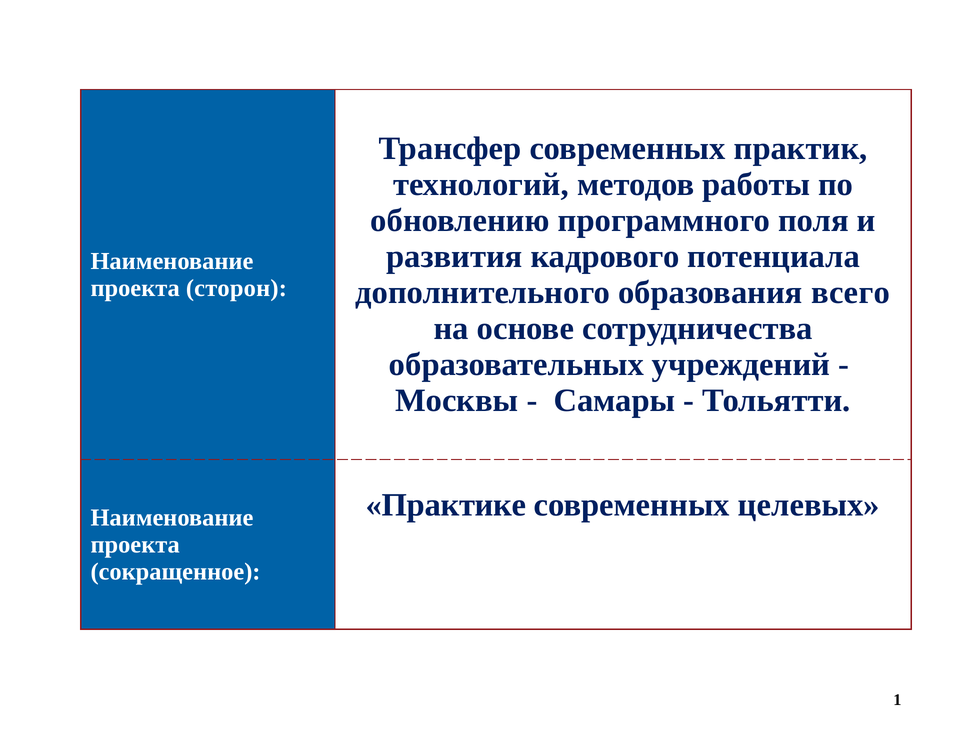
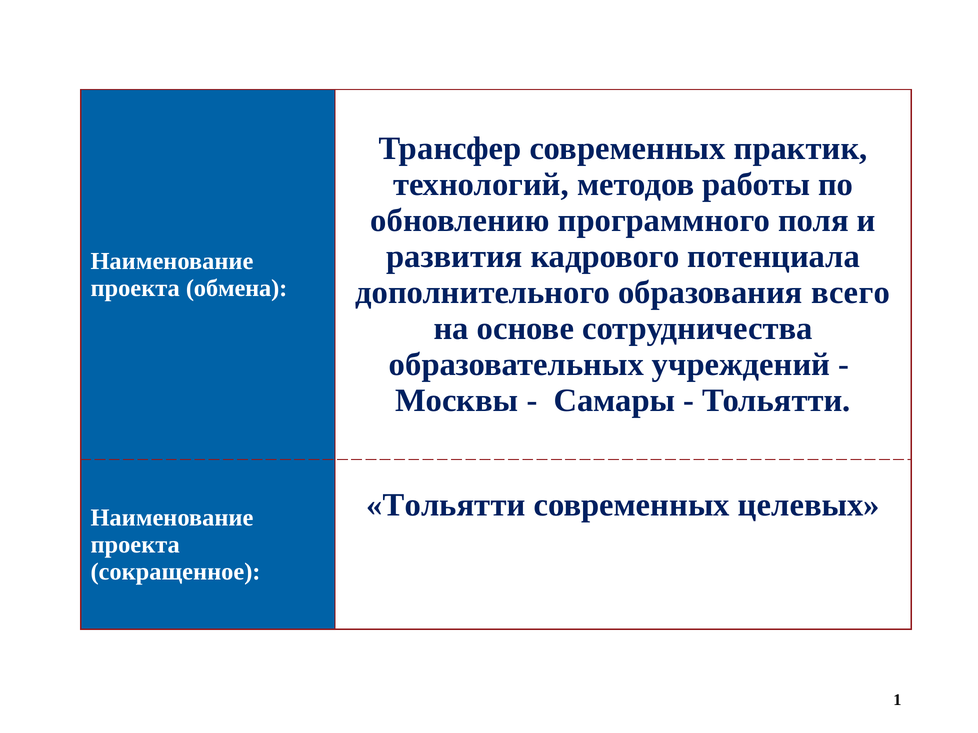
сторон: сторон -> обмена
Практике at (446, 505): Практике -> Тольятти
